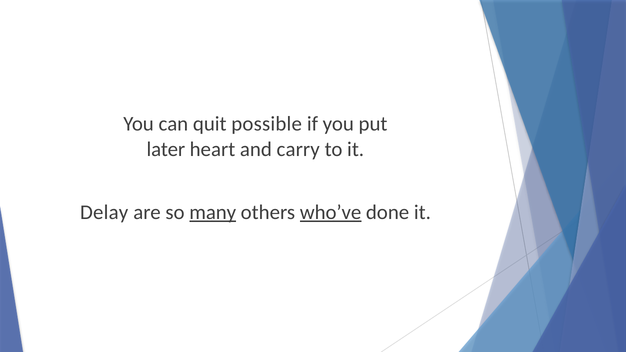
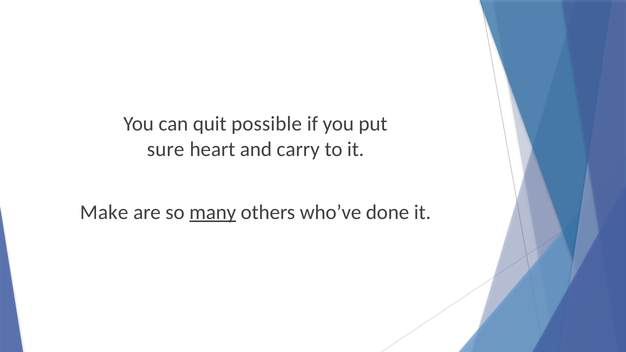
later: later -> sure
Delay: Delay -> Make
who’ve underline: present -> none
